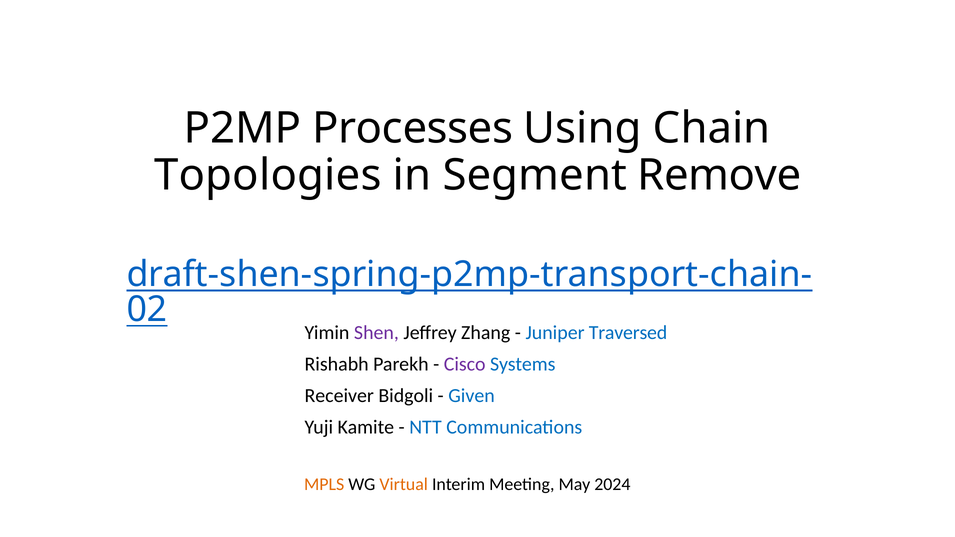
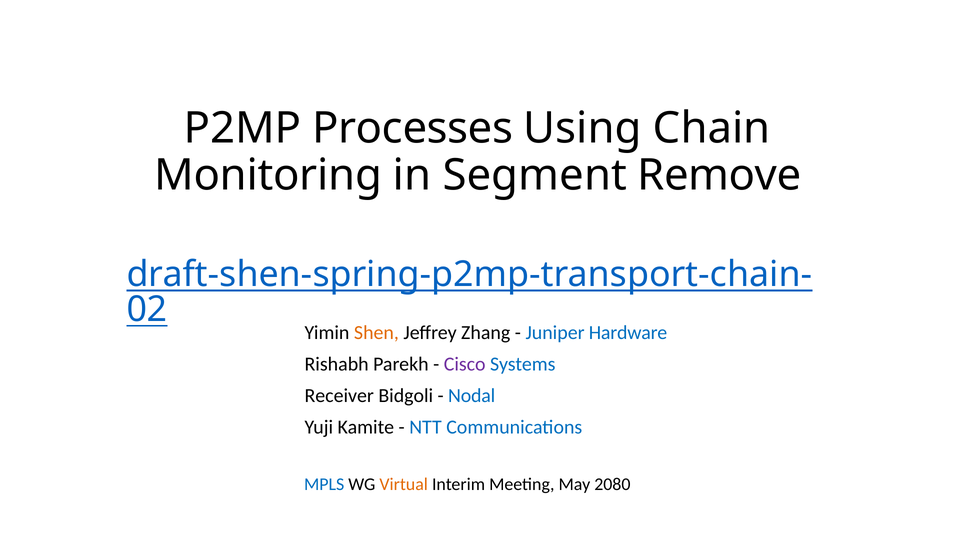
Topologies: Topologies -> Monitoring
Shen colour: purple -> orange
Traversed: Traversed -> Hardware
Given: Given -> Nodal
MPLS colour: orange -> blue
2024: 2024 -> 2080
